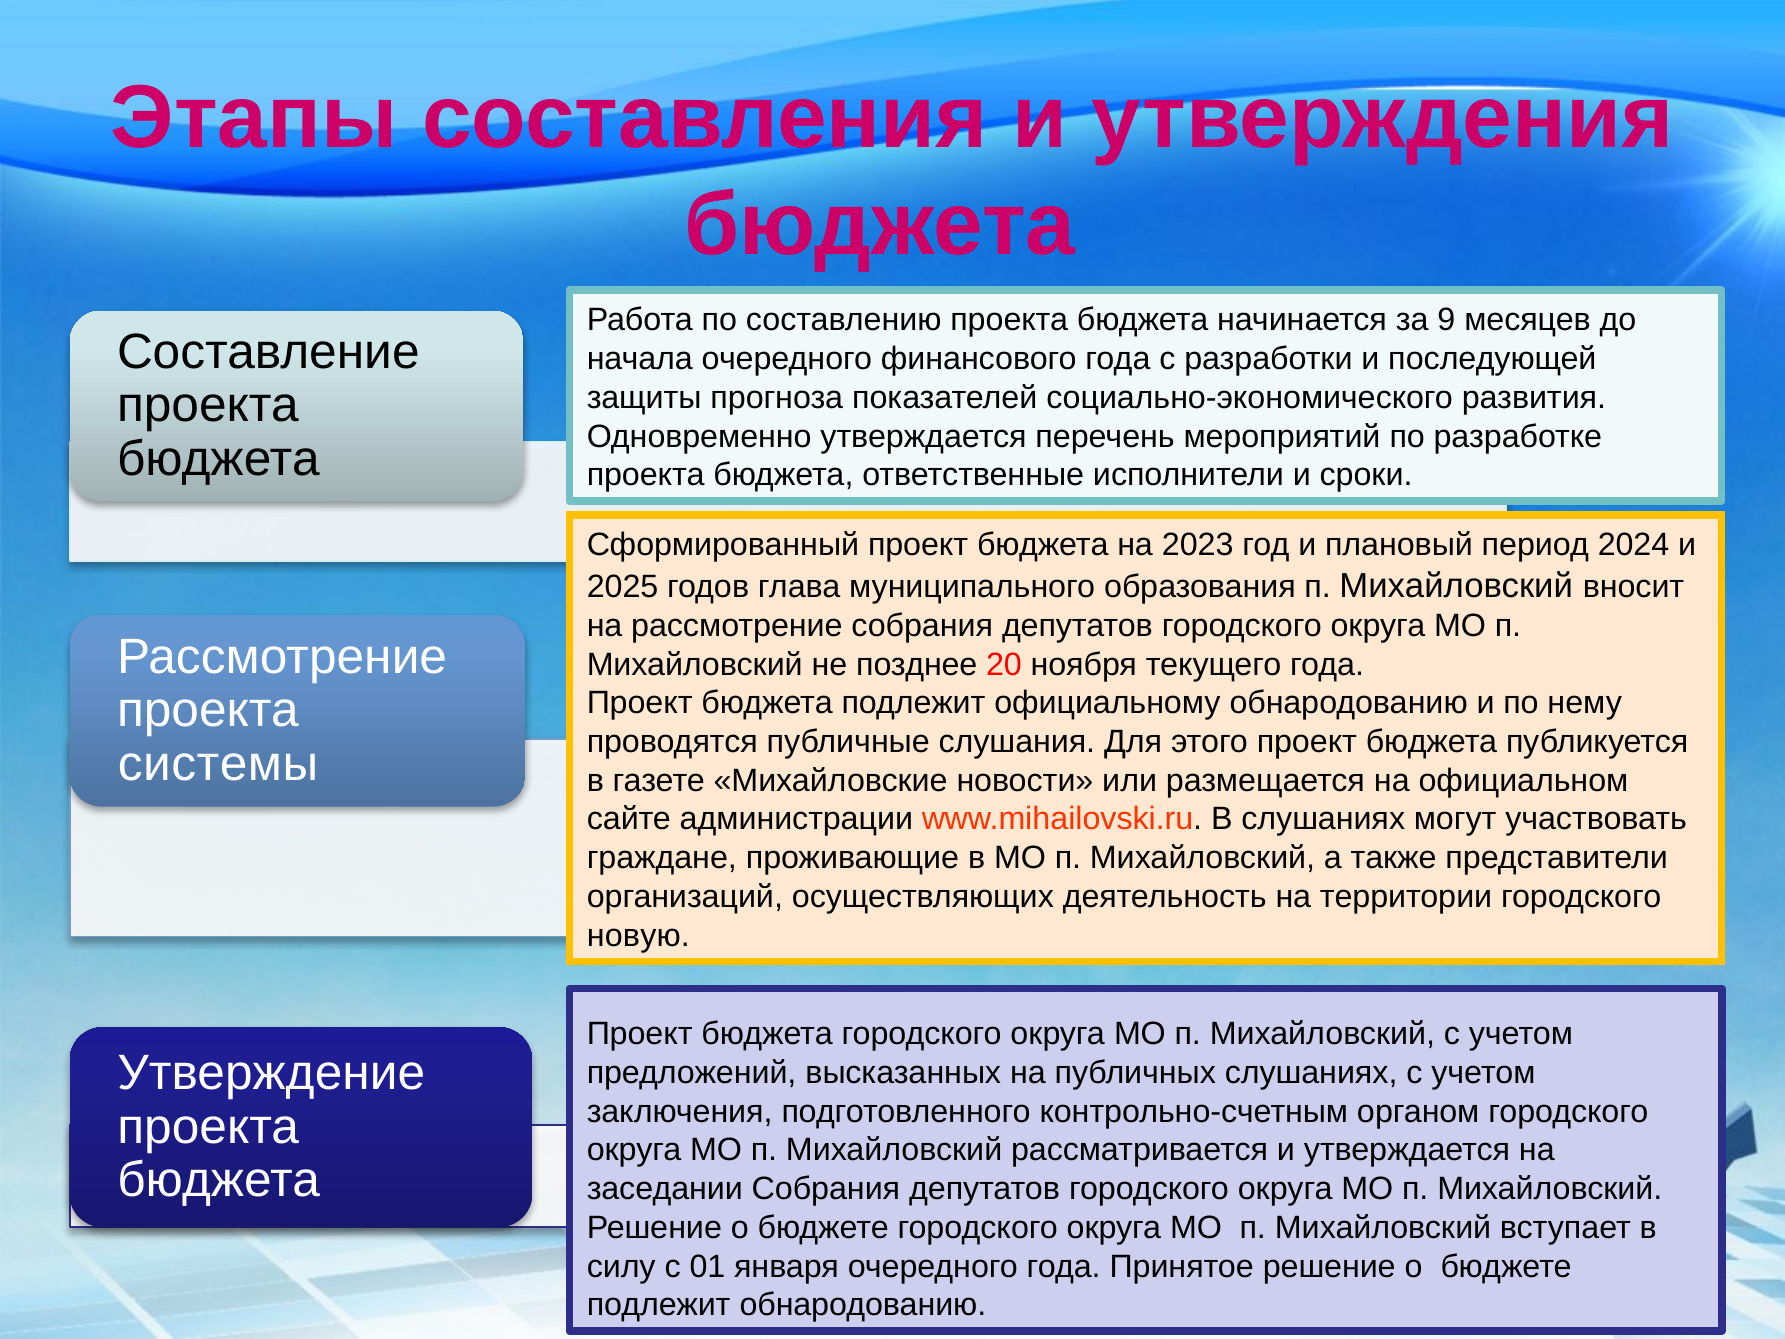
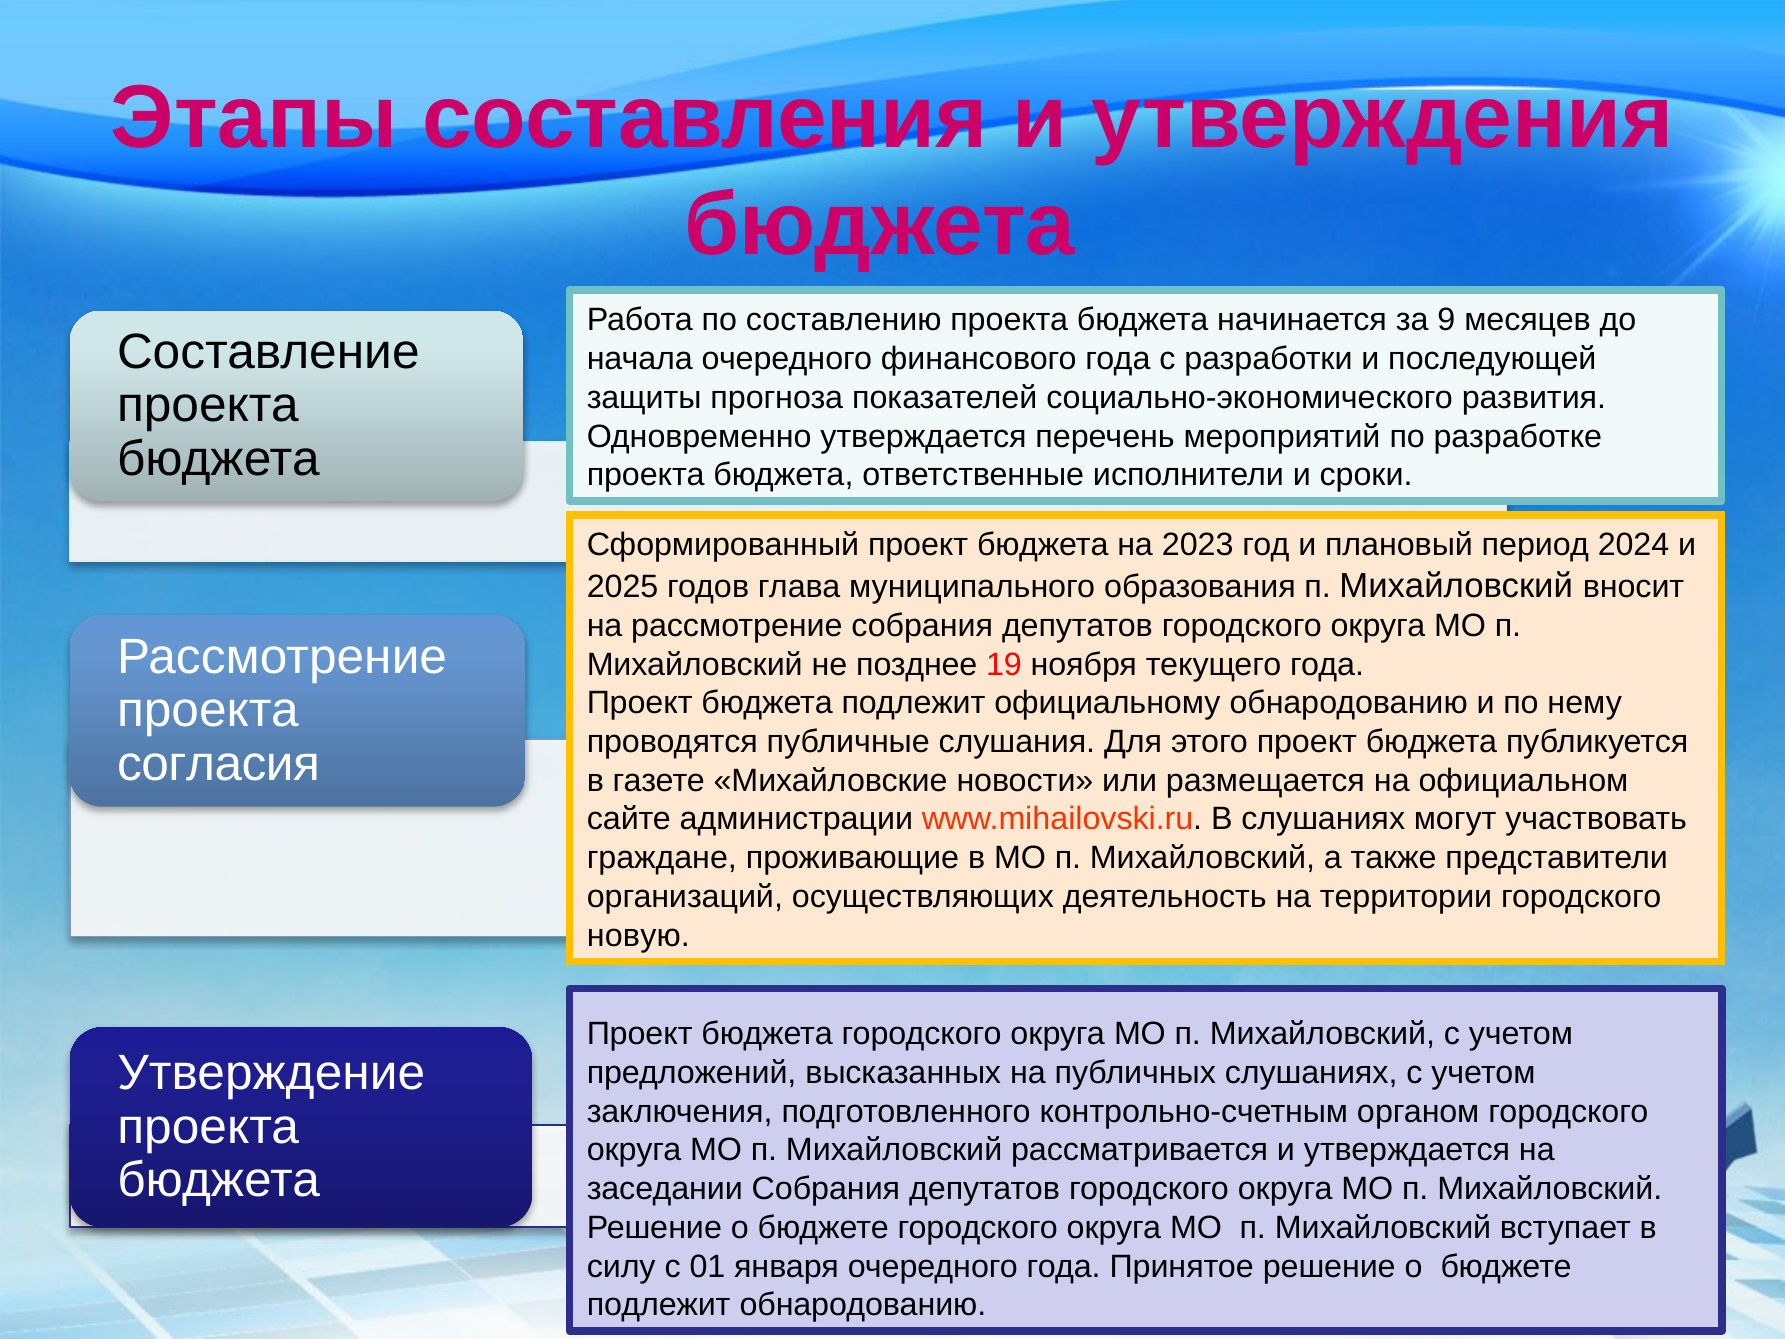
20: 20 -> 19
системы: системы -> согласия
